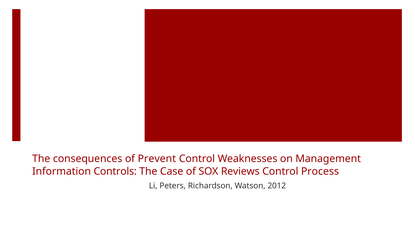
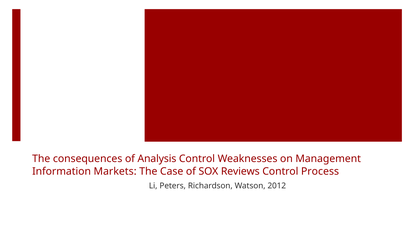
Prevent: Prevent -> Analysis
Controls: Controls -> Markets
